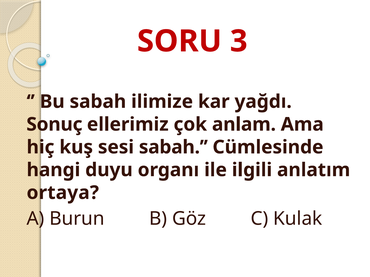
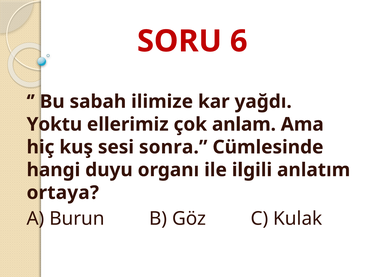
3: 3 -> 6
Sonuç: Sonuç -> Yoktu
sesi sabah: sabah -> sonra
